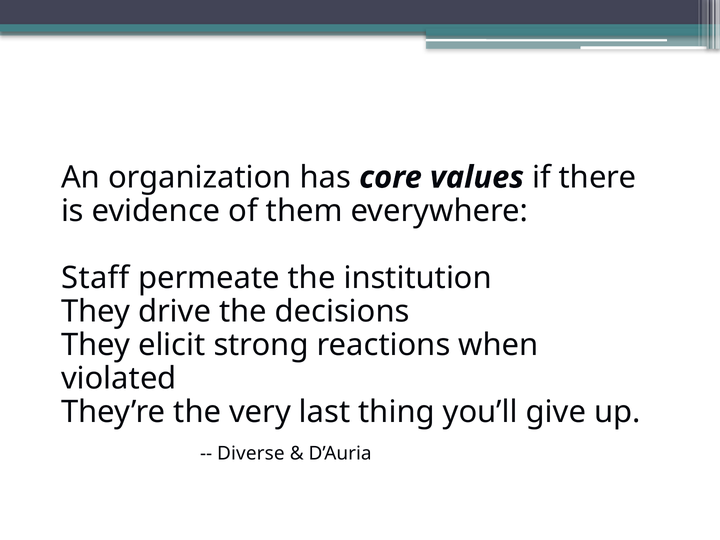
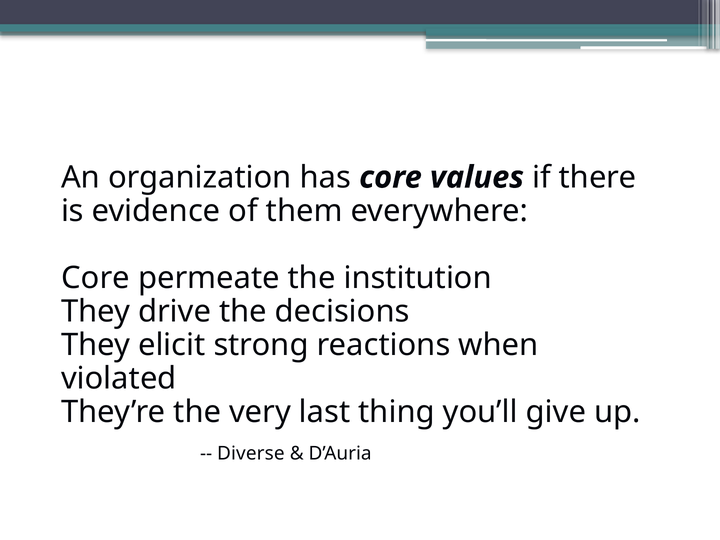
Staff at (95, 278): Staff -> Core
